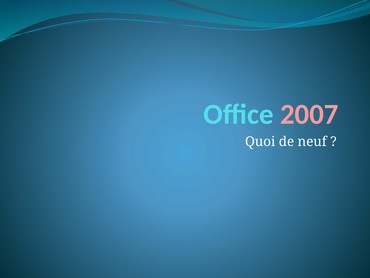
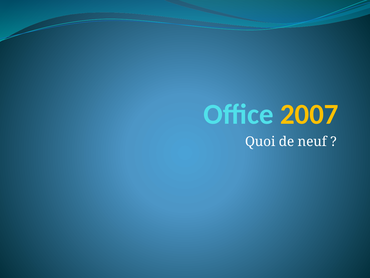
2007 colour: pink -> yellow
